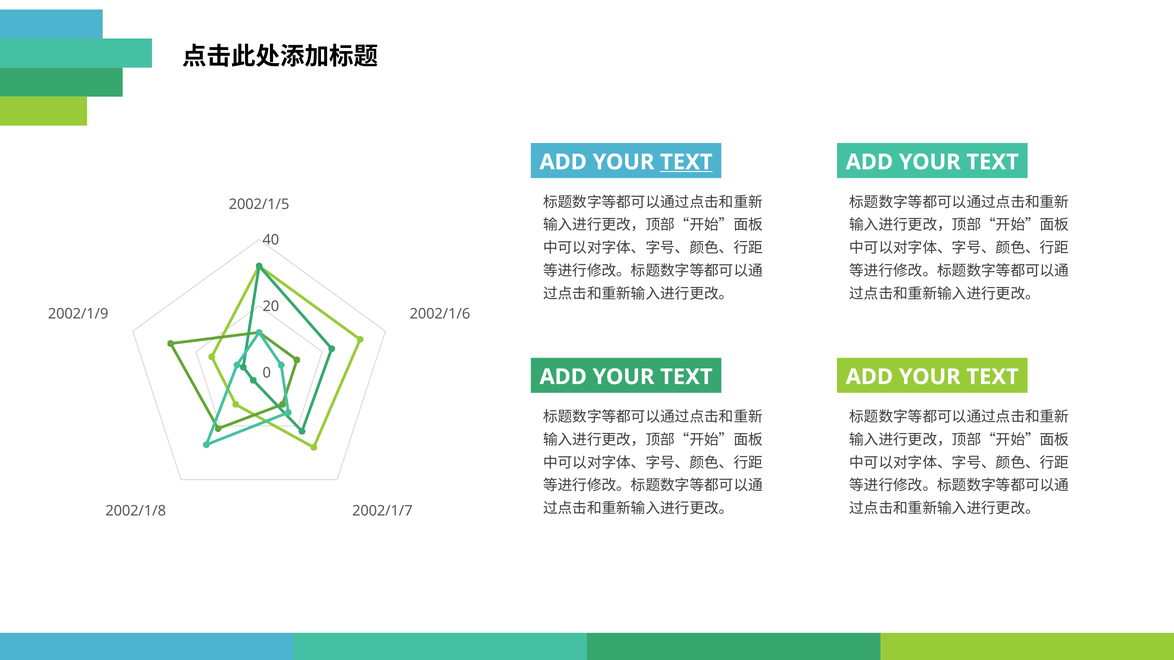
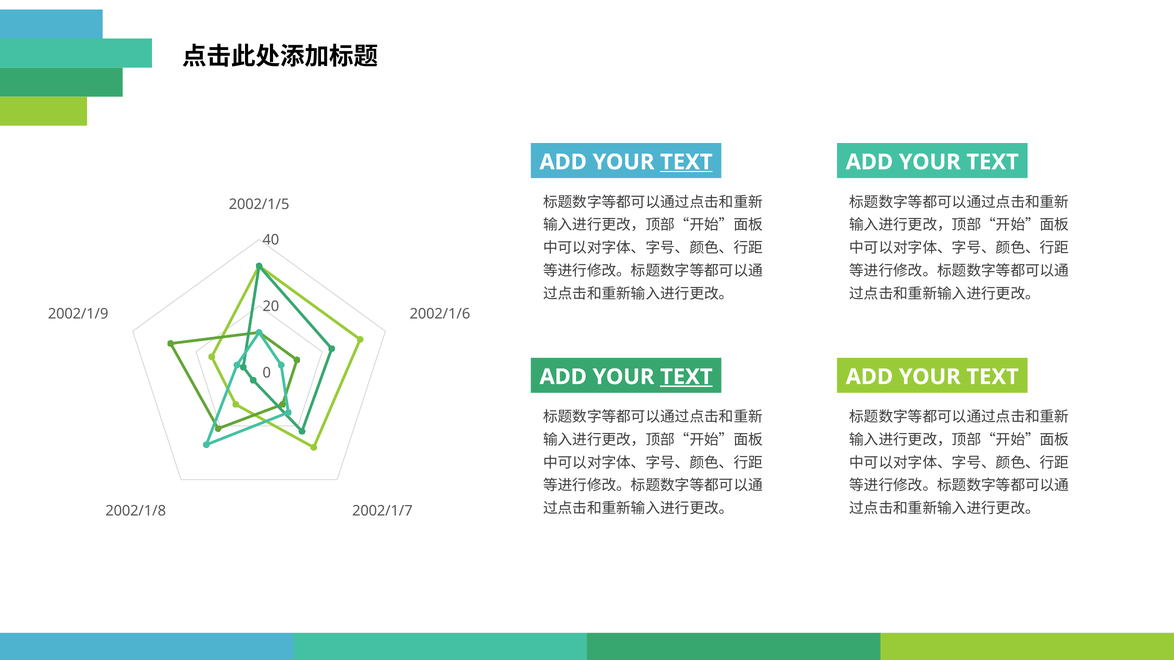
TEXT at (686, 377) underline: none -> present
